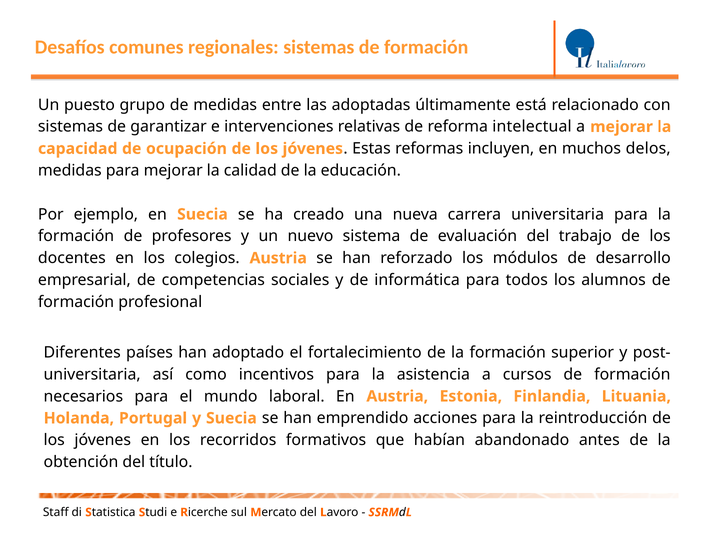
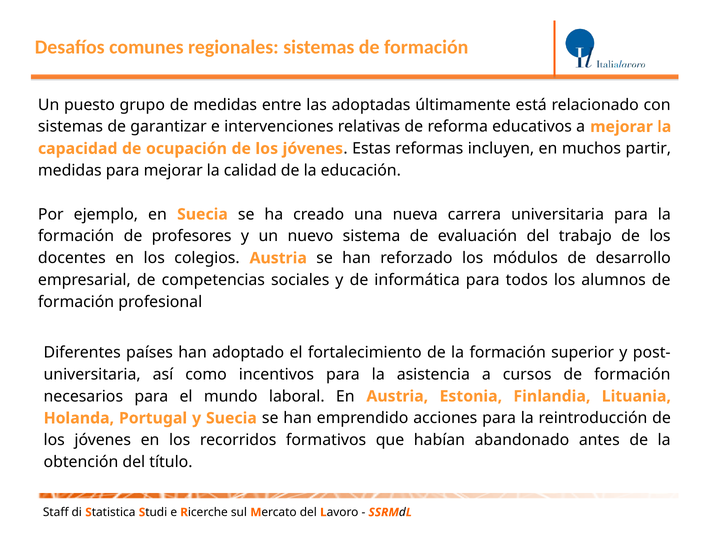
intelectual: intelectual -> educativos
delos: delos -> partir
